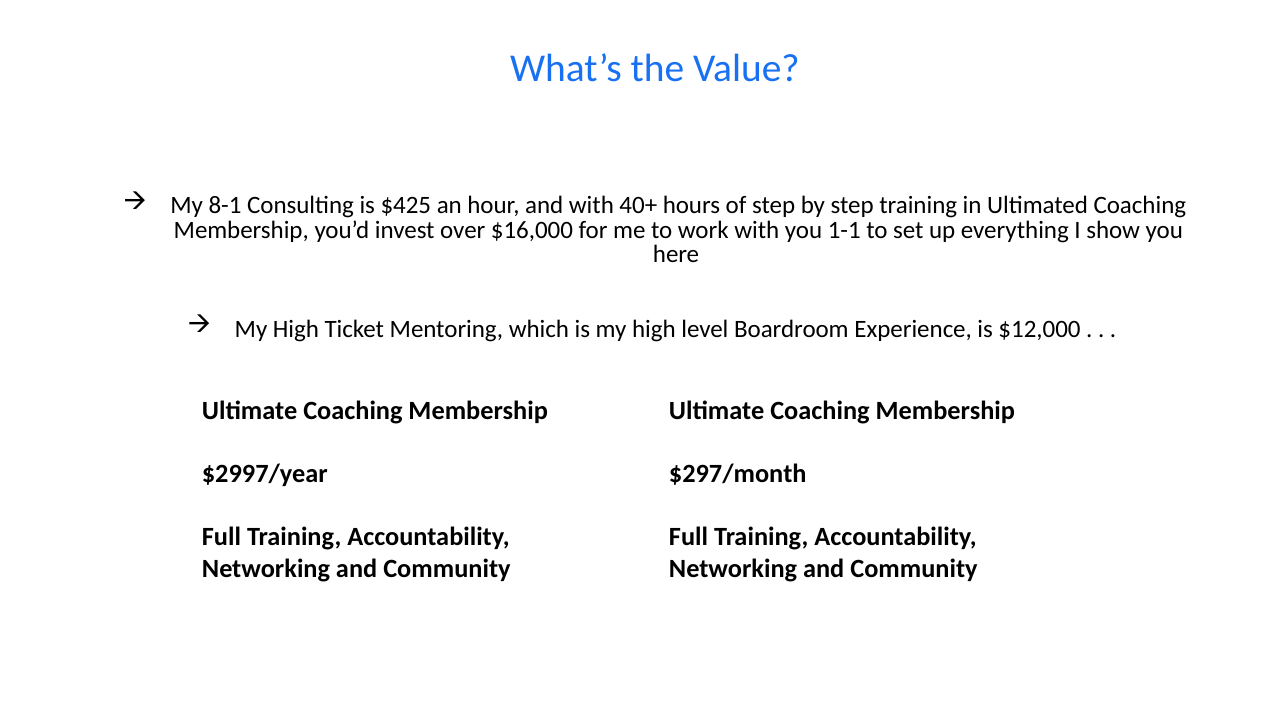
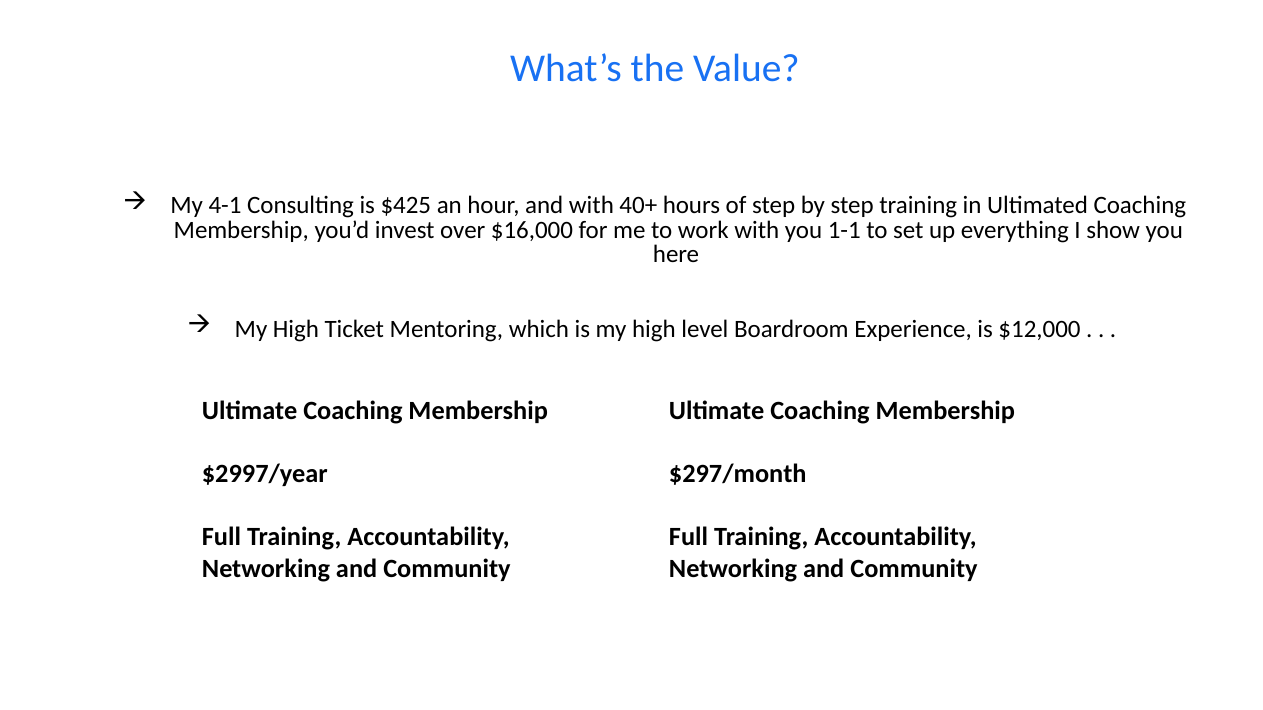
8-1: 8-1 -> 4-1
